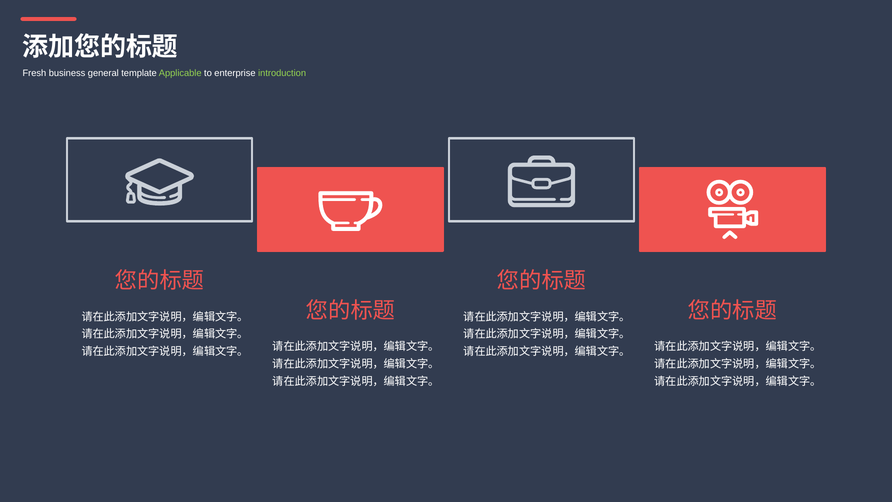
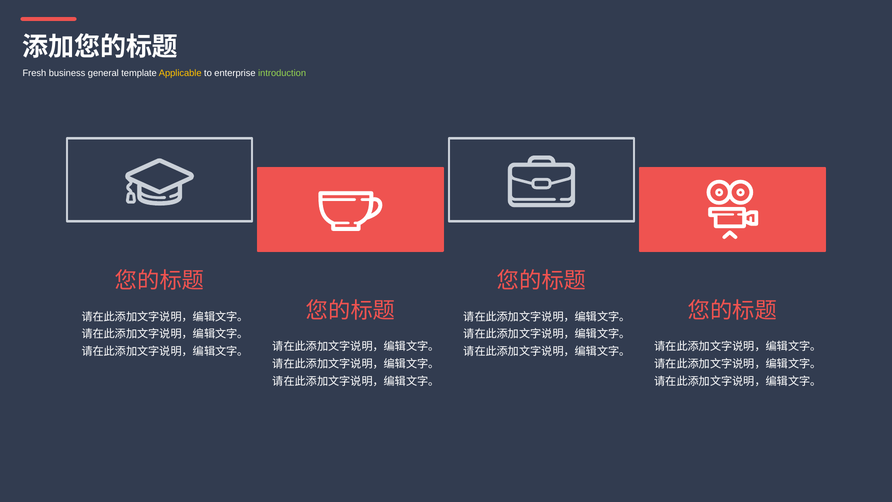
Applicable colour: light green -> yellow
